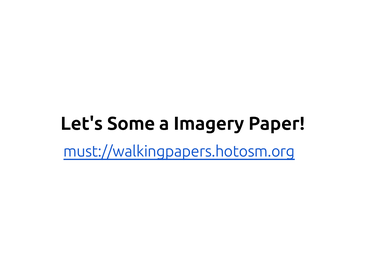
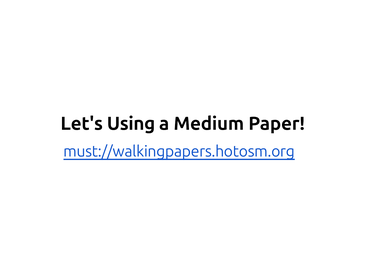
Some: Some -> Using
Imagery: Imagery -> Medium
